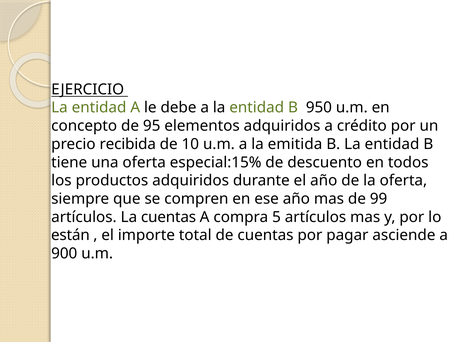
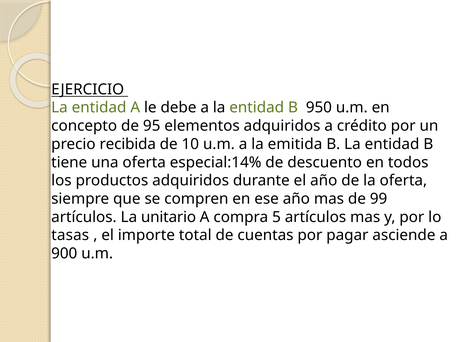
especial:15%: especial:15% -> especial:14%
La cuentas: cuentas -> unitario
están: están -> tasas
